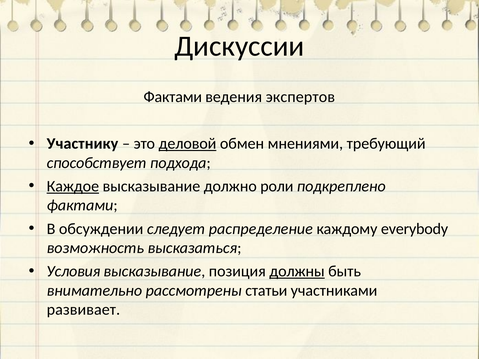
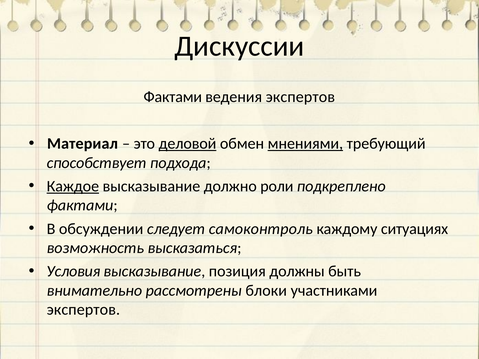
Участнику: Участнику -> Материал
мнениями underline: none -> present
распределение: распределение -> самоконтроль
everybody: everybody -> ситуациях
должны underline: present -> none
статьи: статьи -> блоки
развивает at (83, 310): развивает -> экспертов
